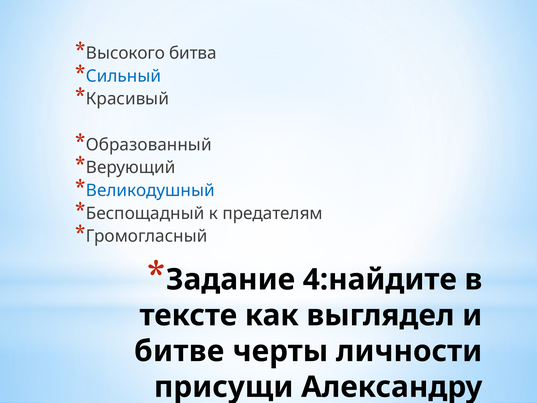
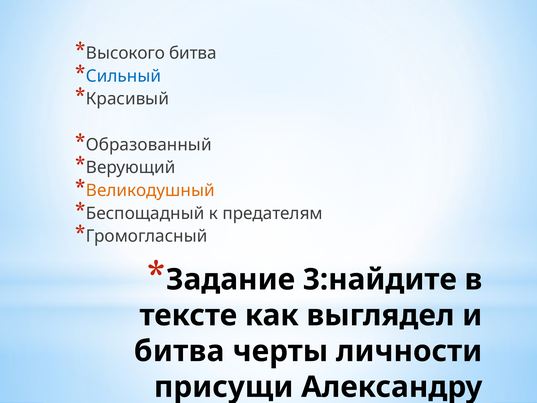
Великодушный colour: blue -> orange
4:найдите: 4:найдите -> 3:найдите
битве at (179, 351): битве -> битва
